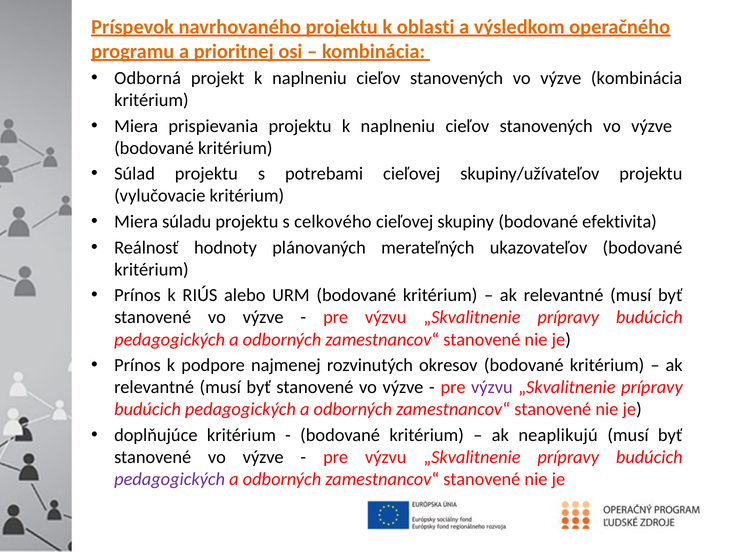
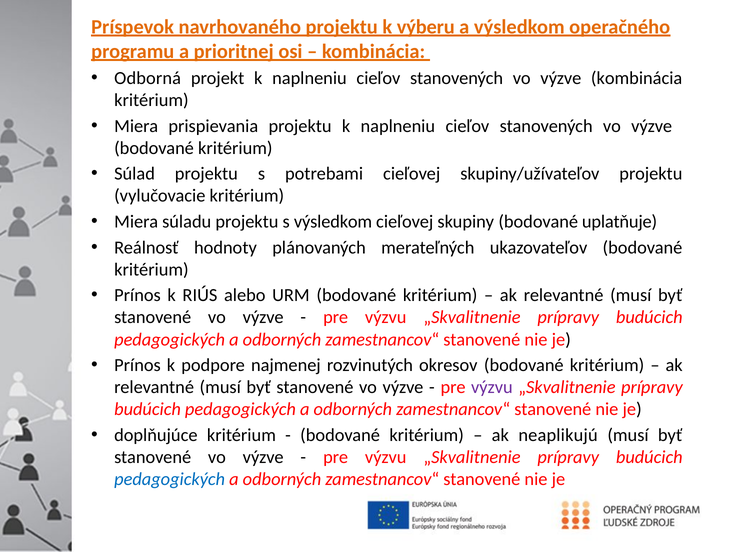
oblasti: oblasti -> výberu
s celkového: celkového -> výsledkom
efektivita: efektivita -> uplatňuje
pedagogických at (170, 479) colour: purple -> blue
